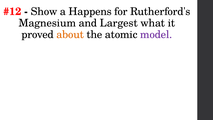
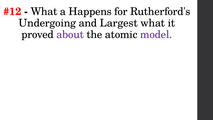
Show at (44, 12): Show -> What
Magnesium: Magnesium -> Undergoing
about colour: orange -> purple
